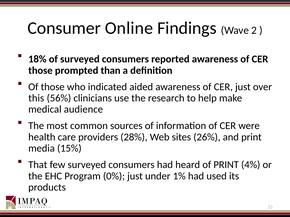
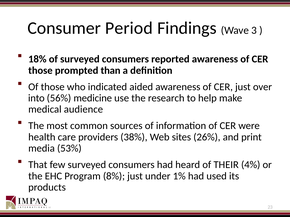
Online: Online -> Period
2: 2 -> 3
this: this -> into
clinicians: clinicians -> medicine
28%: 28% -> 38%
15%: 15% -> 53%
of PRINT: PRINT -> THEIR
0%: 0% -> 8%
